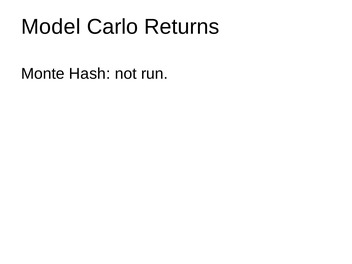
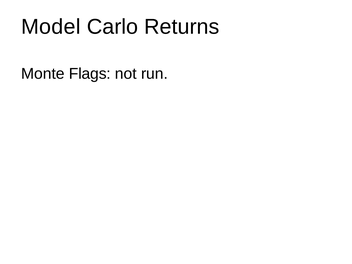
Hash: Hash -> Flags
